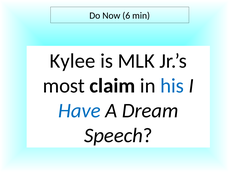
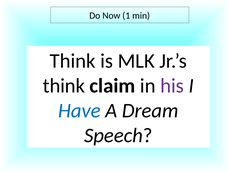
6: 6 -> 1
Kylee at (73, 61): Kylee -> Think
most at (64, 86): most -> think
his colour: blue -> purple
